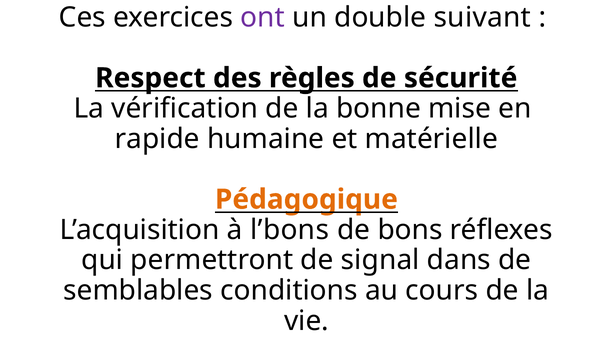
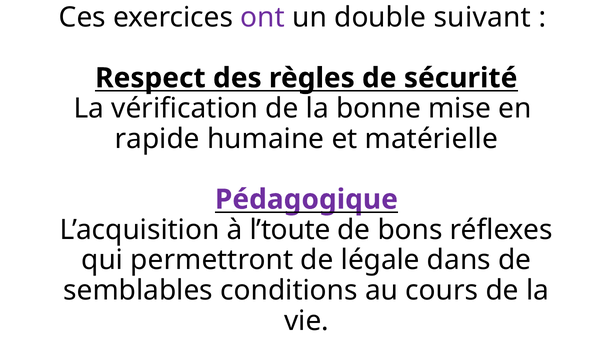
Pédagogique colour: orange -> purple
l’bons: l’bons -> l’toute
signal: signal -> légale
